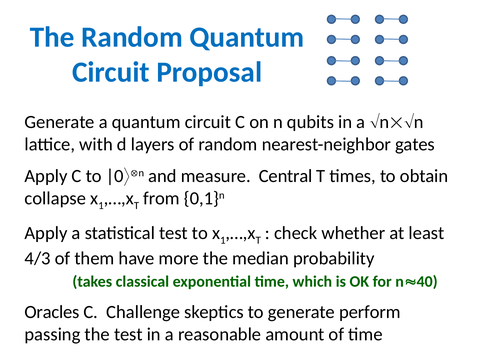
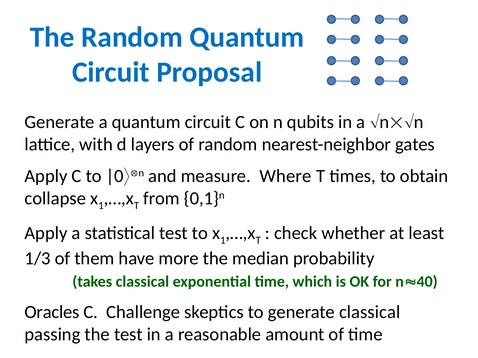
Central: Central -> Where
4/3: 4/3 -> 1/3
generate perform: perform -> classical
